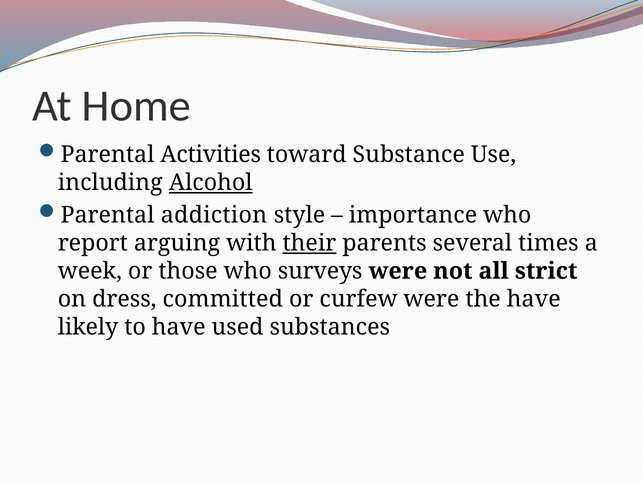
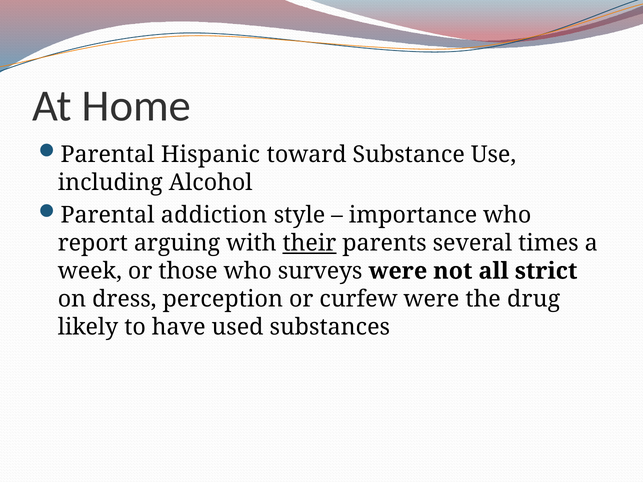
Activities: Activities -> Hispanic
Alcohol underline: present -> none
committed: committed -> perception
the have: have -> drug
